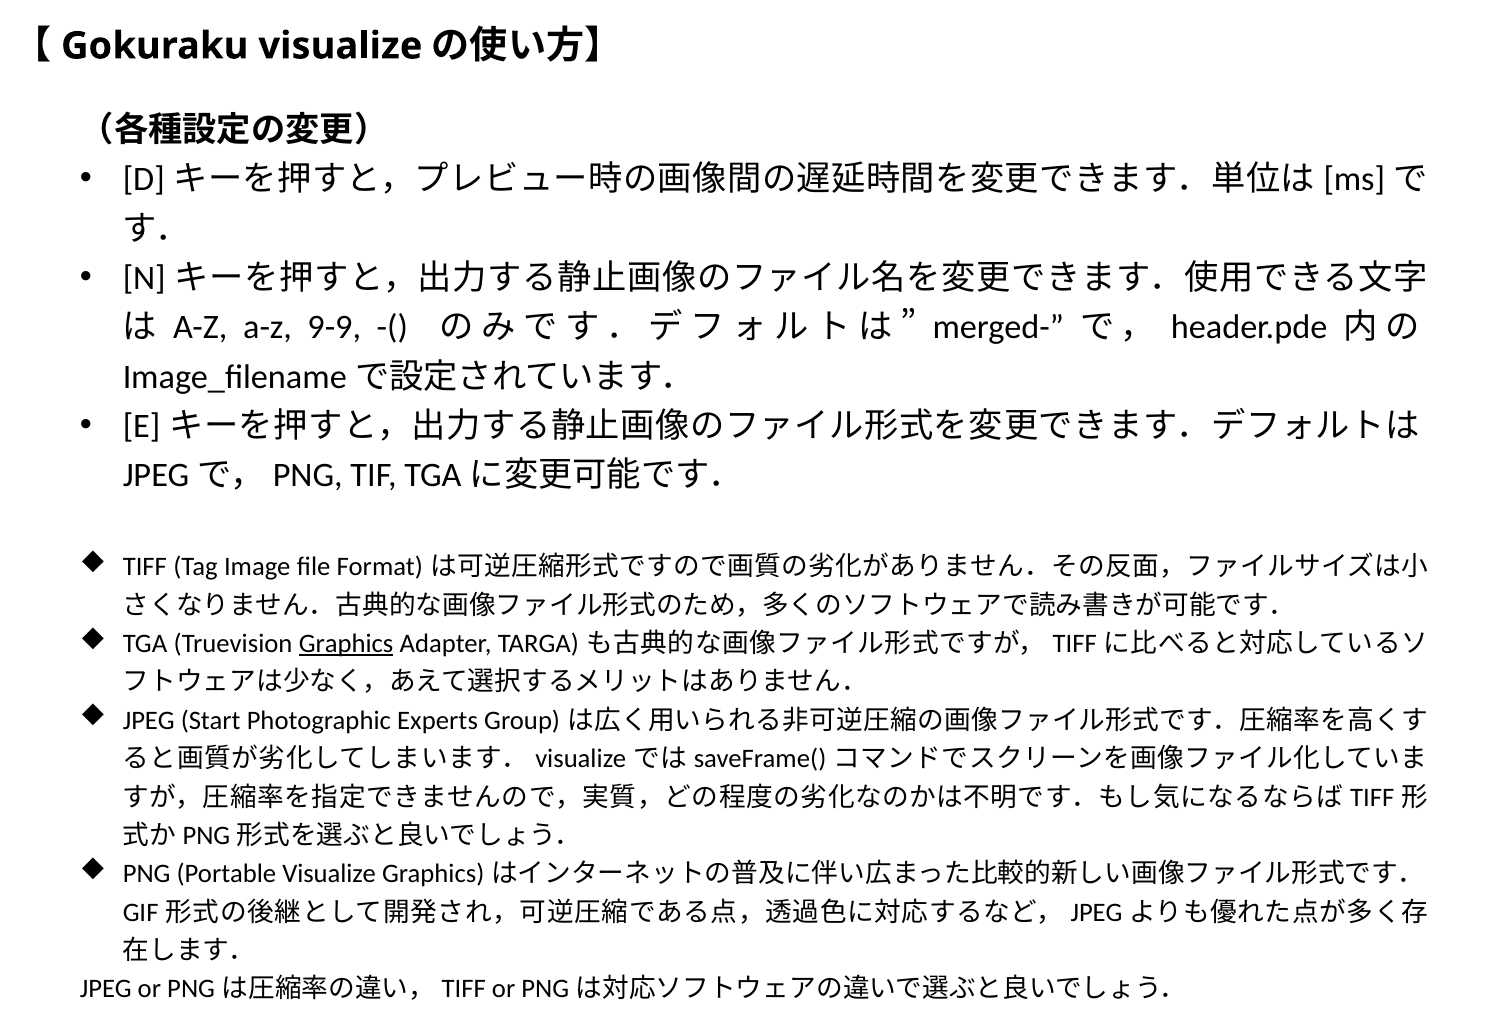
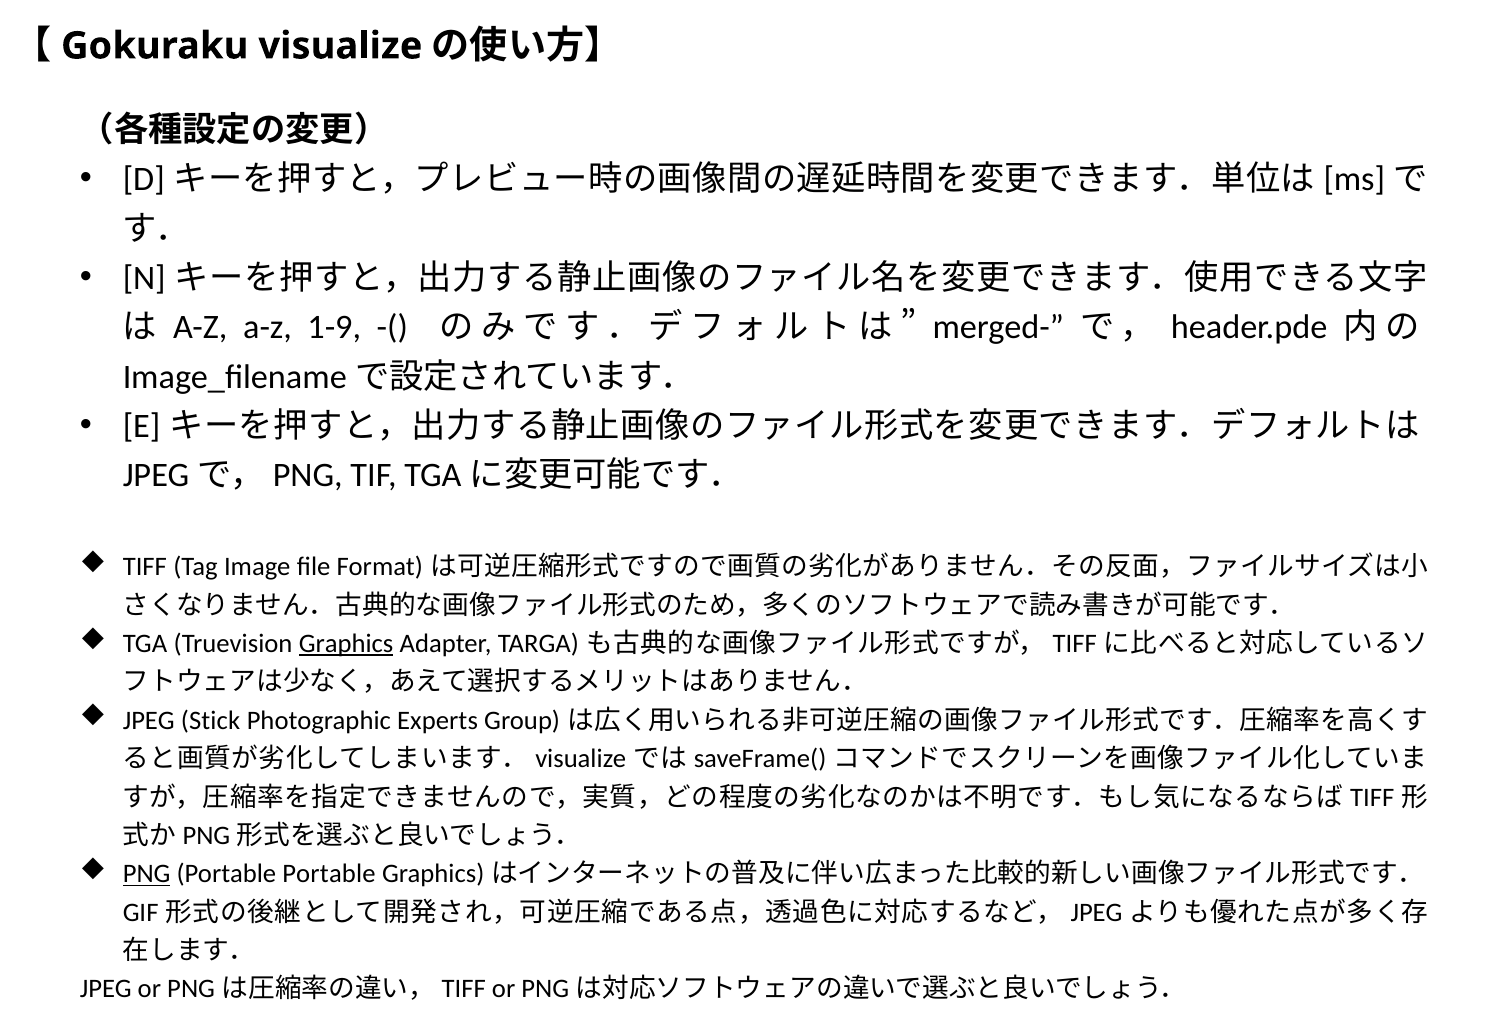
9-9: 9-9 -> 1-9
Start: Start -> Stick
PNG underline: none -> present
Portable Visualize: Visualize -> Portable
